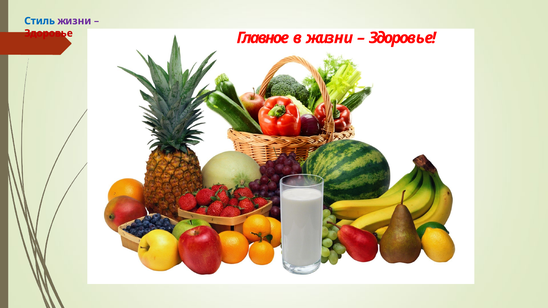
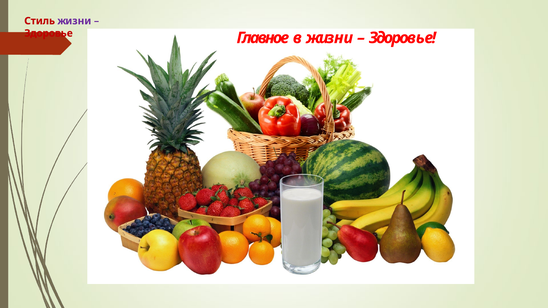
Стиль colour: blue -> red
